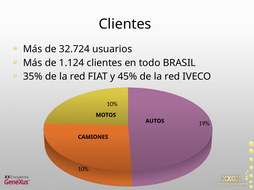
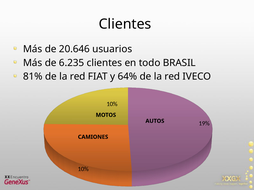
32.724: 32.724 -> 20.646
1.124: 1.124 -> 6.235
35%: 35% -> 81%
45%: 45% -> 64%
